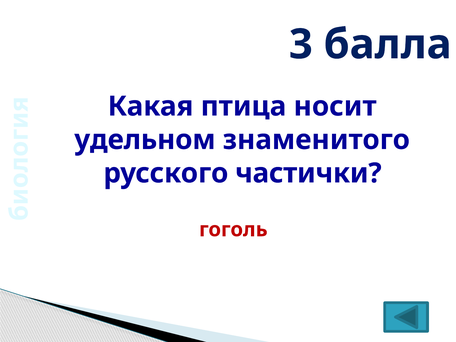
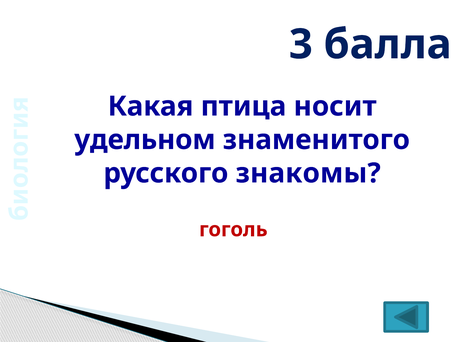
частички: частички -> знакомы
